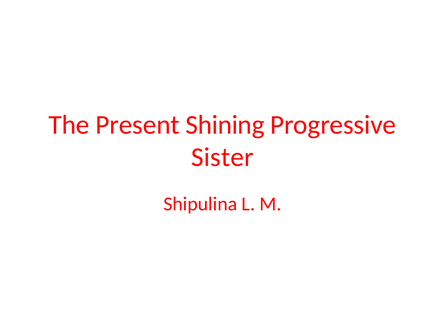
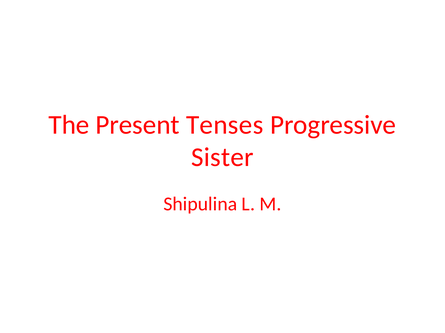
Shining: Shining -> Tenses
